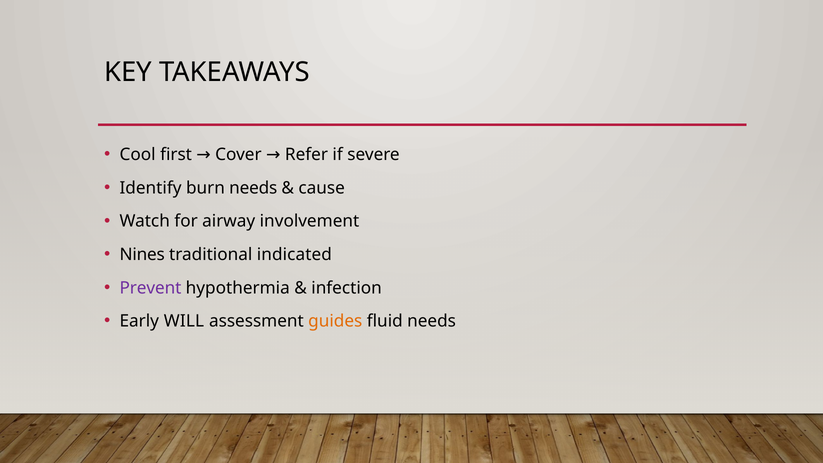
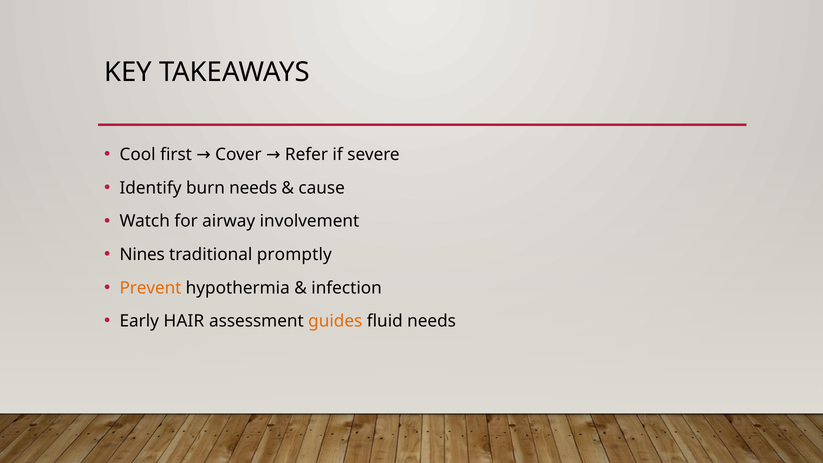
indicated: indicated -> promptly
Prevent colour: purple -> orange
WILL: WILL -> HAIR
